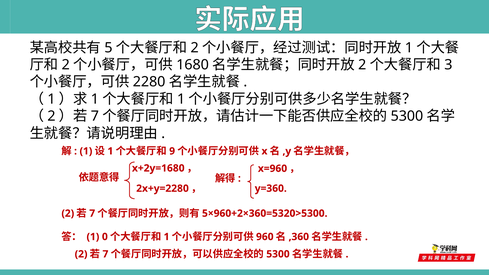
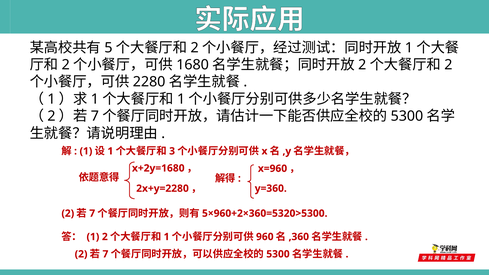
3 at (448, 65): 3 -> 2
9: 9 -> 3
1 0: 0 -> 2
